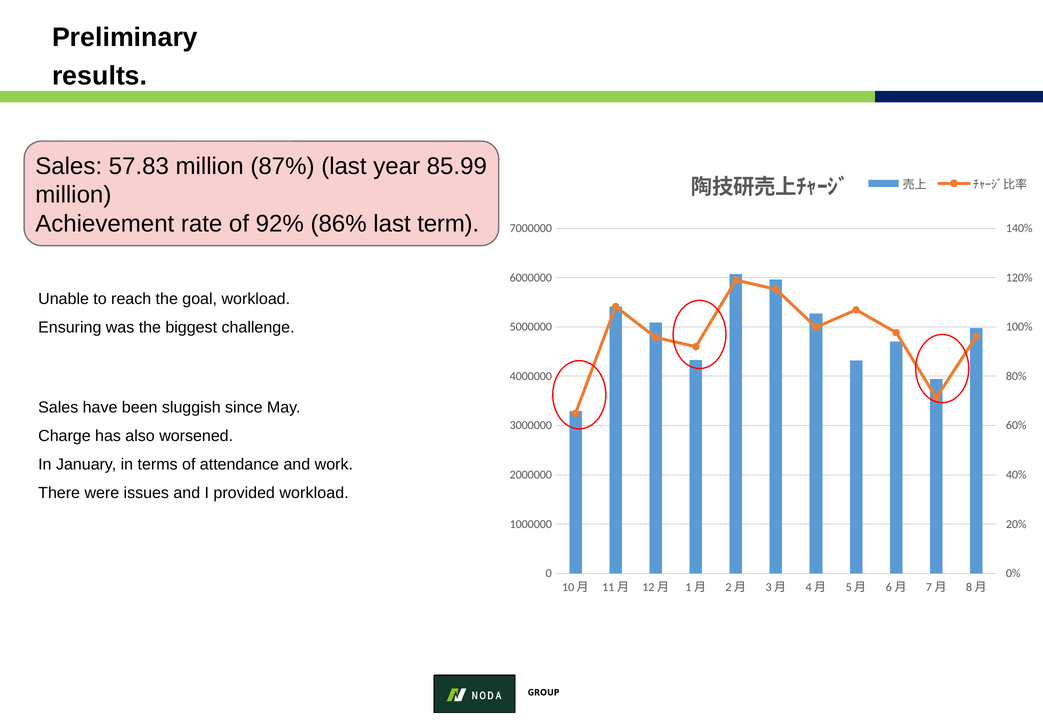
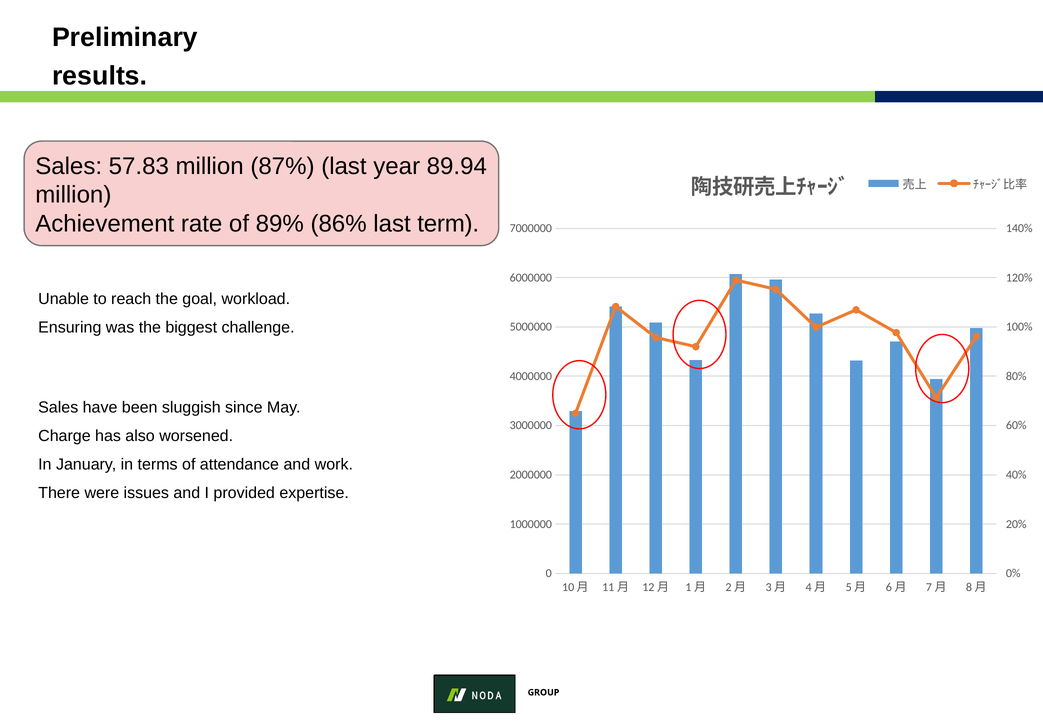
85.99: 85.99 -> 89.94
92%: 92% -> 89%
provided workload: workload -> expertise
